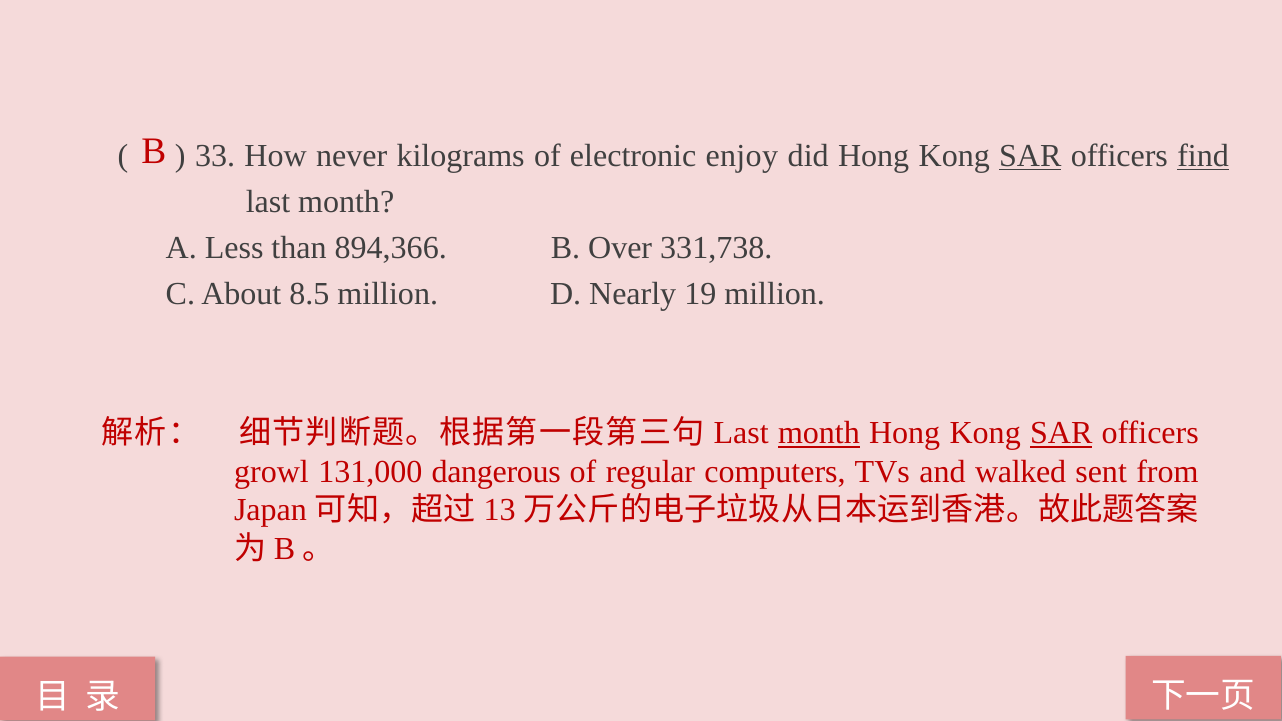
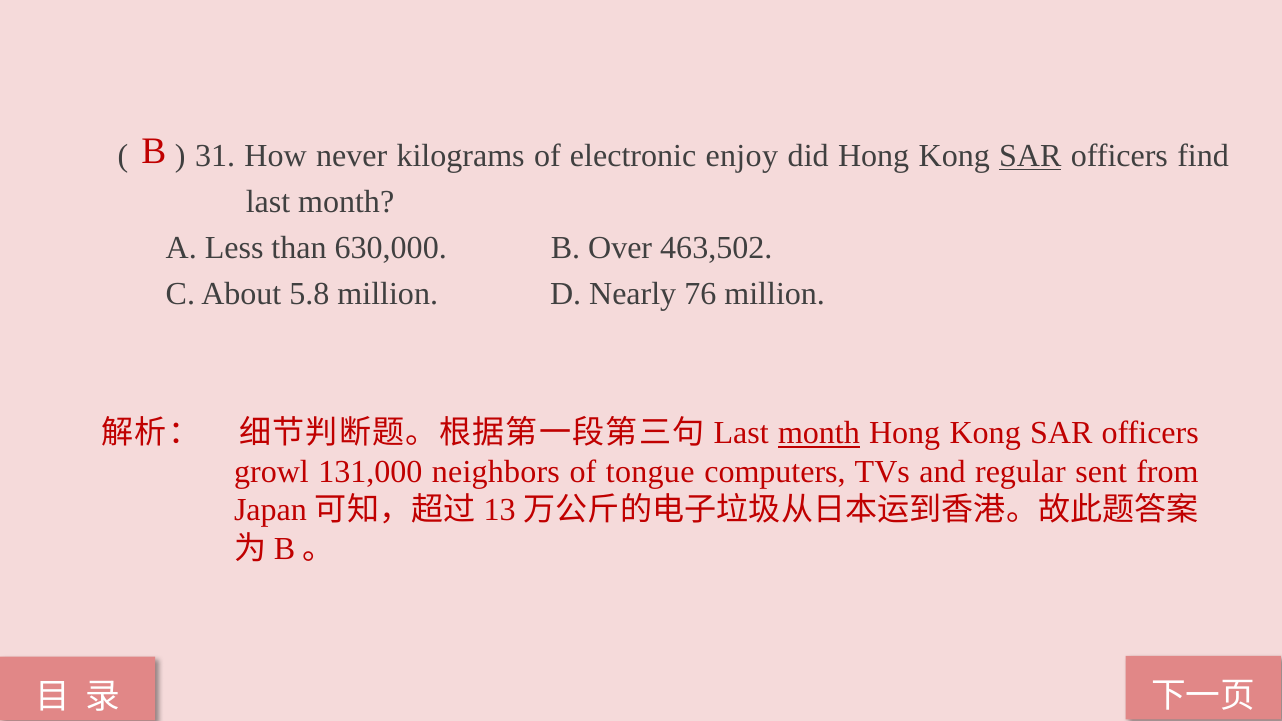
33: 33 -> 31
find underline: present -> none
894,366: 894,366 -> 630,000
331,738: 331,738 -> 463,502
8.5: 8.5 -> 5.8
19: 19 -> 76
SAR at (1061, 433) underline: present -> none
dangerous: dangerous -> neighbors
regular: regular -> tongue
walked: walked -> regular
